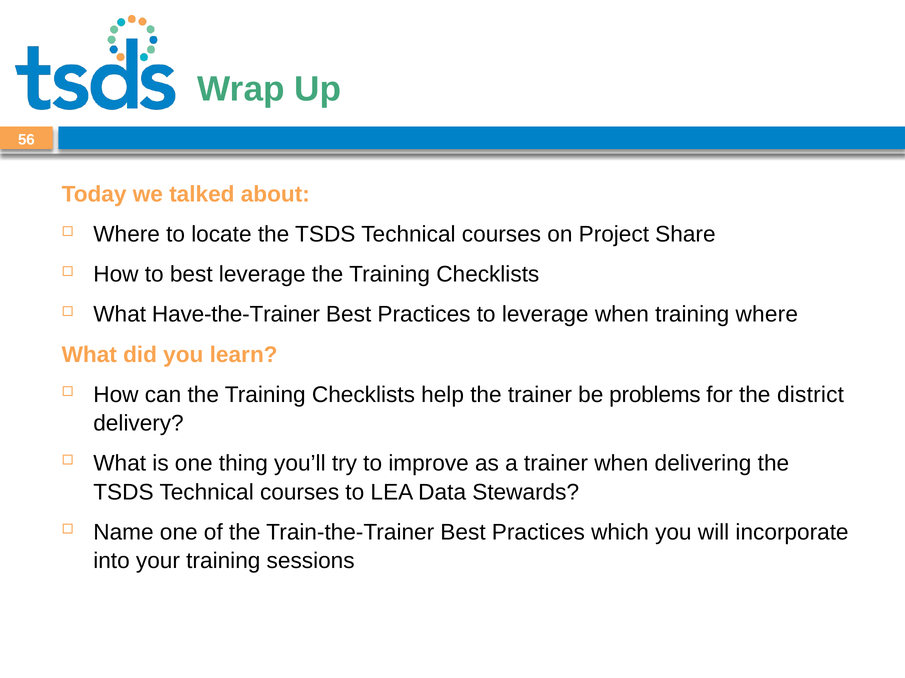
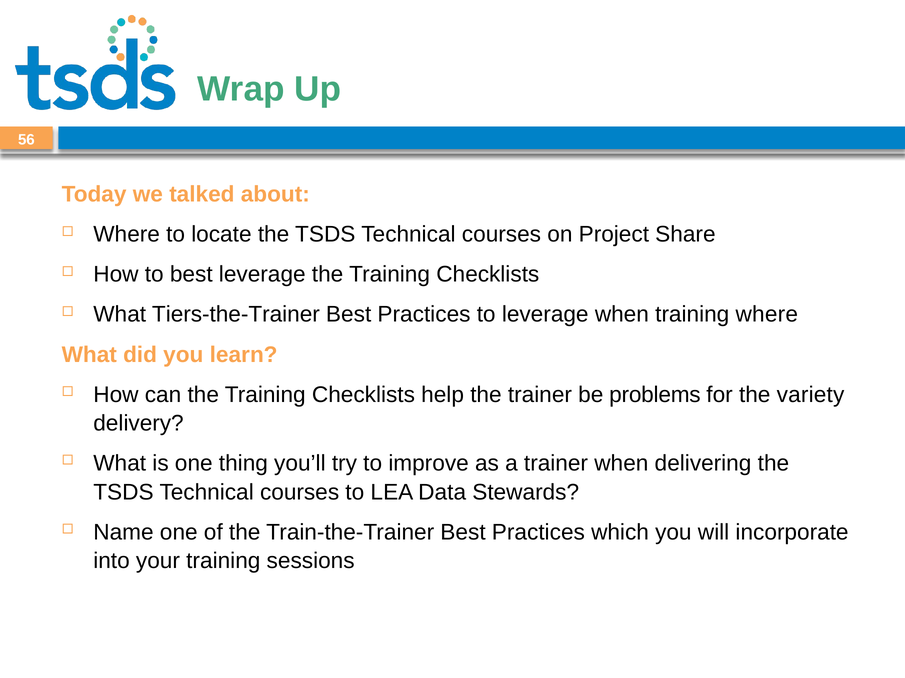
Have-the-Trainer: Have-the-Trainer -> Tiers-the-Trainer
district: district -> variety
